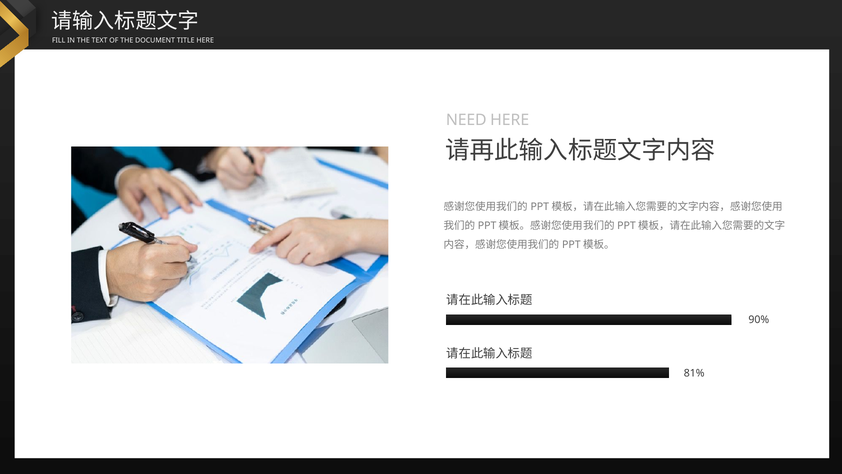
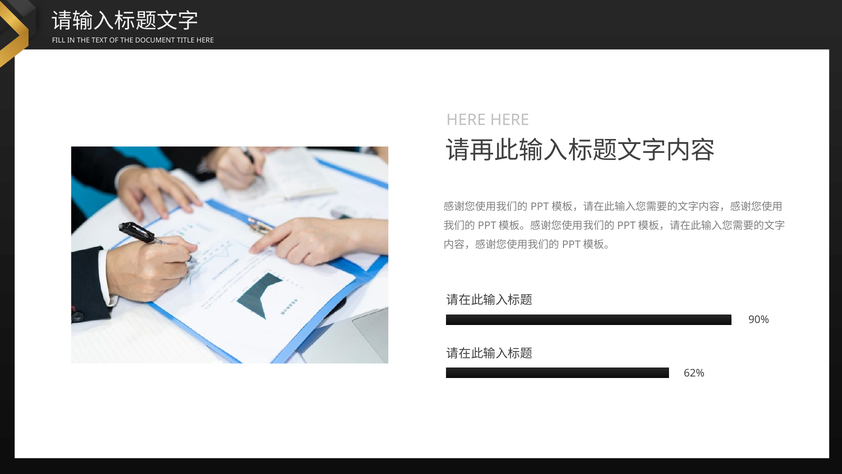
NEED at (466, 120): NEED -> HERE
81%: 81% -> 62%
